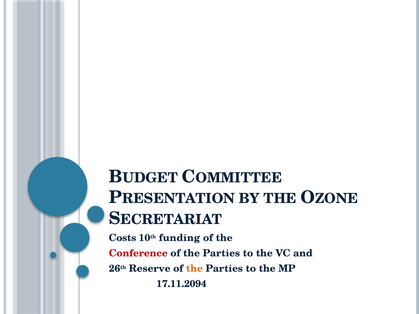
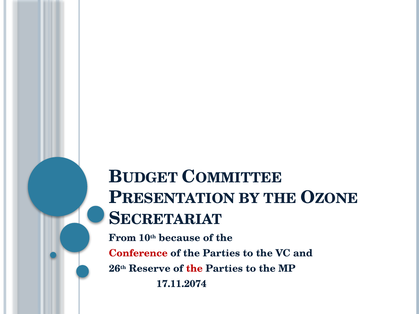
Costs: Costs -> From
funding: funding -> because
the at (194, 269) colour: orange -> red
17.11.2094: 17.11.2094 -> 17.11.2074
